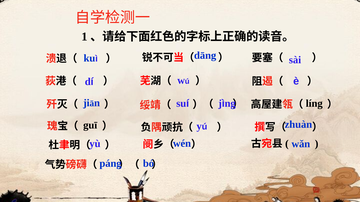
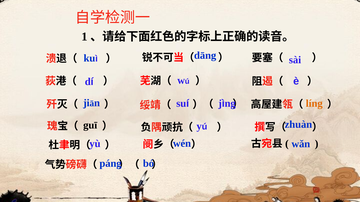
líng colour: black -> orange
